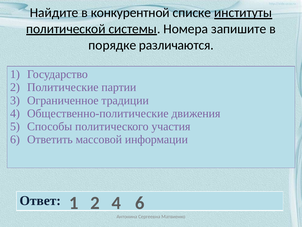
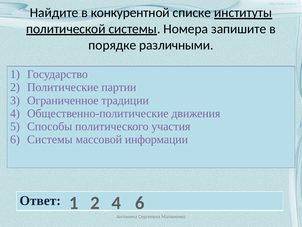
различаются: различаются -> различными
6 Ответить: Ответить -> Системы
